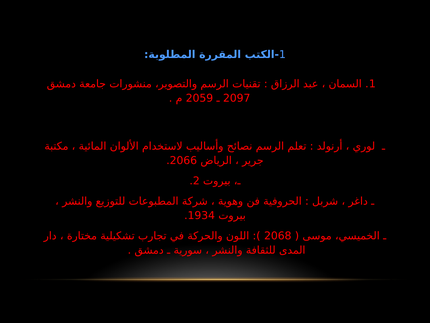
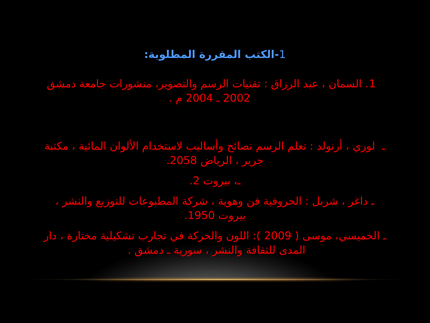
2059: 2059 -> 2004
2097: 2097 -> 2002
2066: 2066 -> 2058
1934: 1934 -> 1950
2068: 2068 -> 2009
